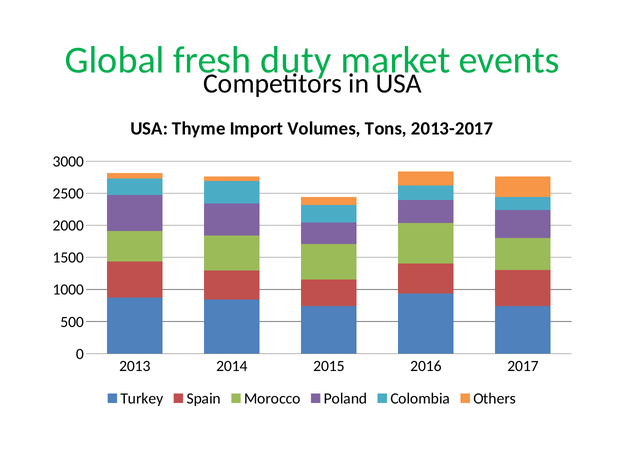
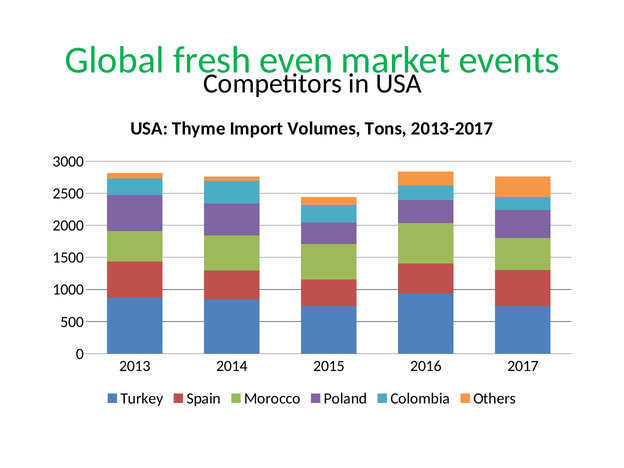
duty: duty -> even
